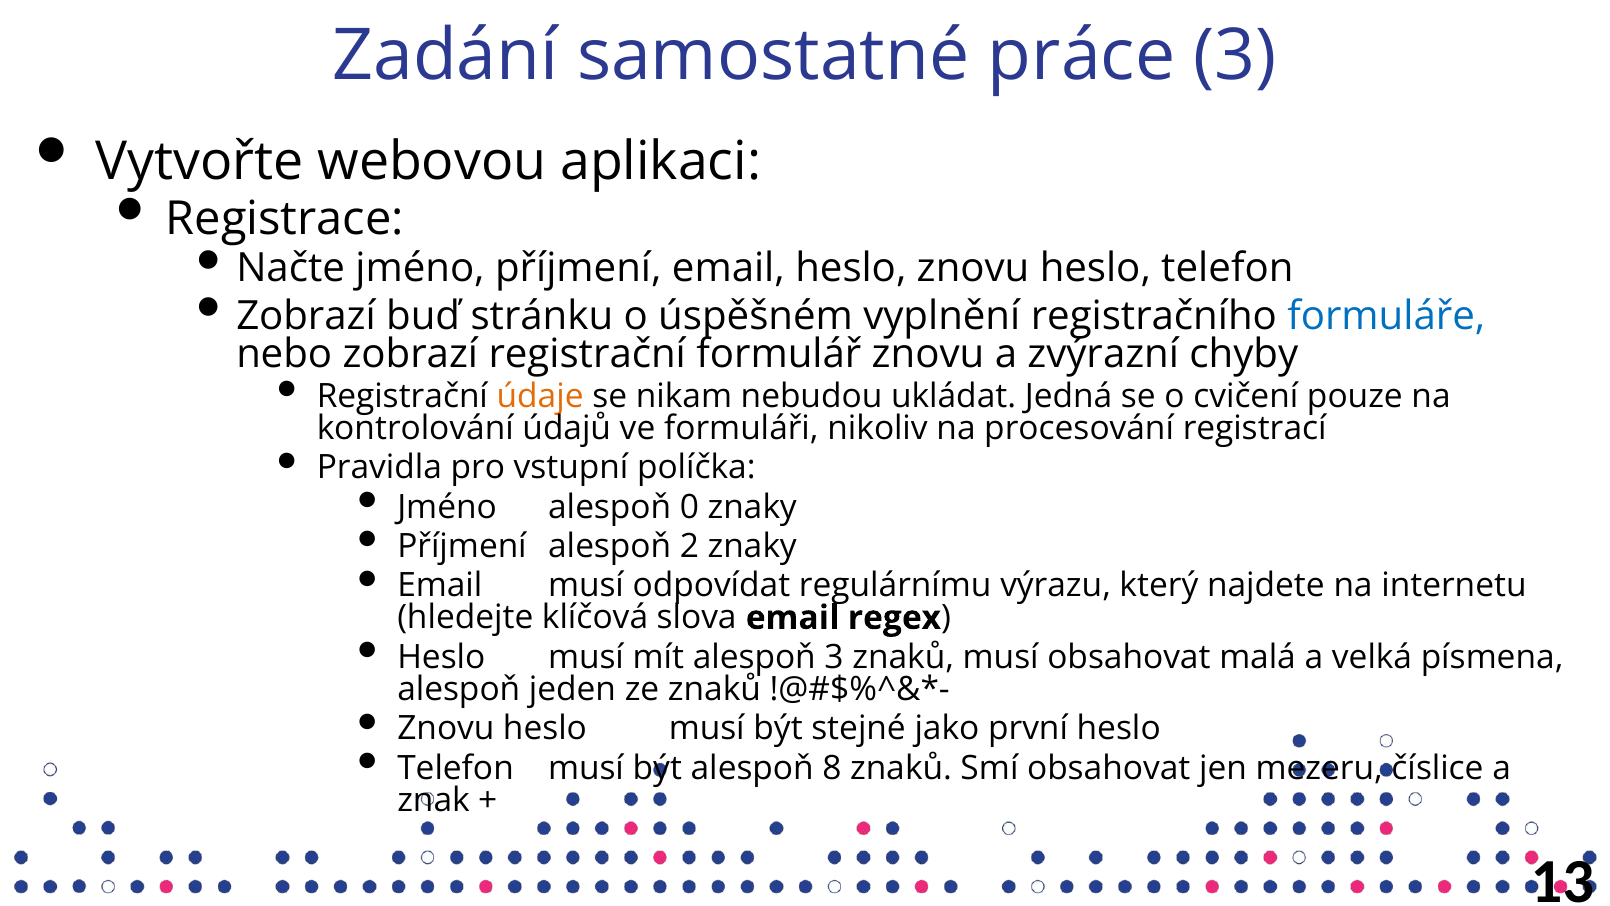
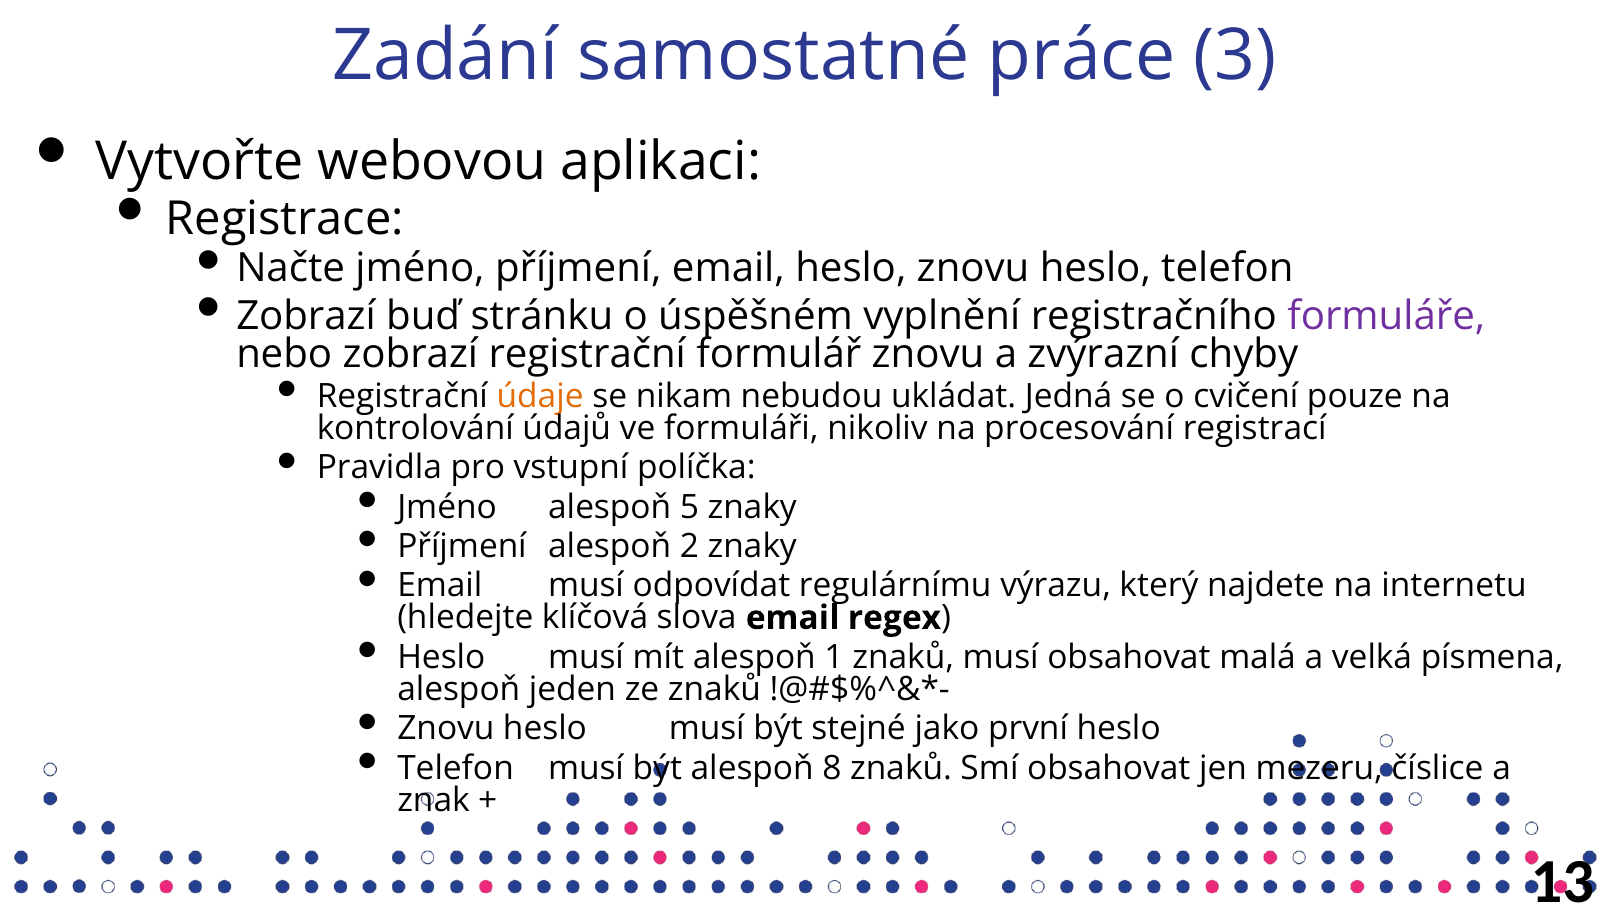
formuláře colour: blue -> purple
0: 0 -> 5
alespoň 3: 3 -> 1
